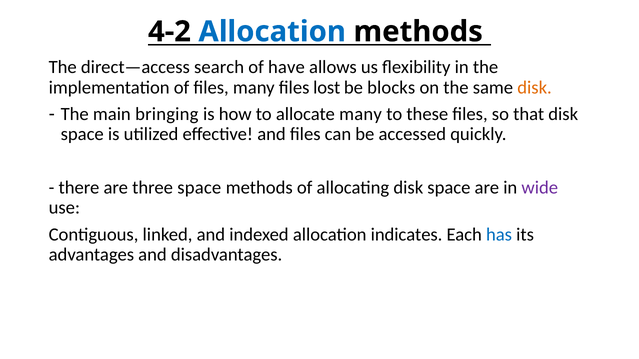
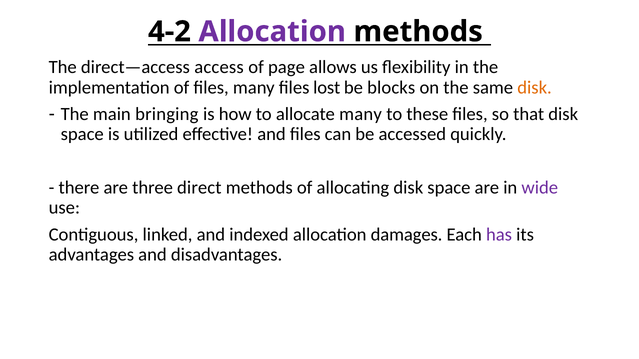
Allocation at (272, 32) colour: blue -> purple
search: search -> access
have: have -> page
three space: space -> direct
indicates: indicates -> damages
has colour: blue -> purple
